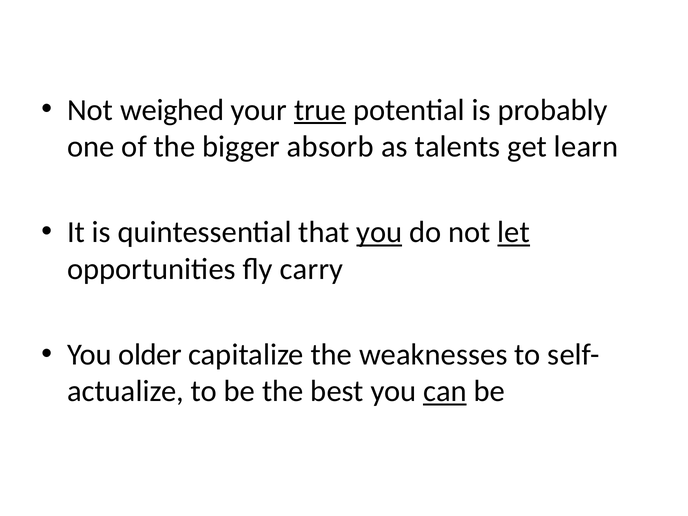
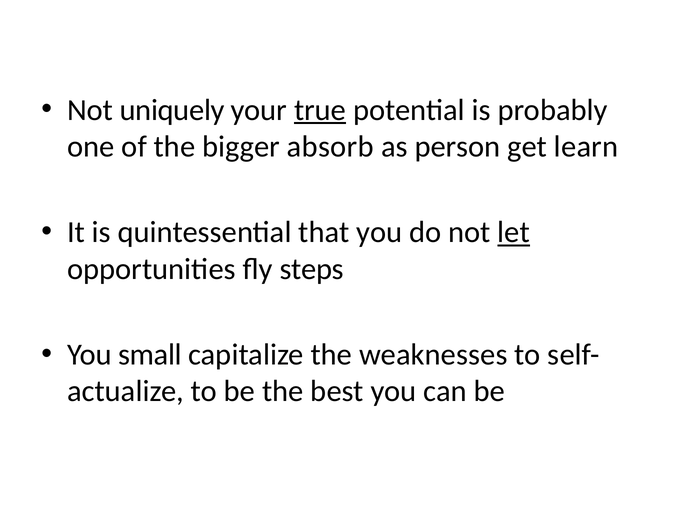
weighed: weighed -> uniquely
talents: talents -> person
you at (379, 232) underline: present -> none
carry: carry -> steps
older: older -> small
can underline: present -> none
